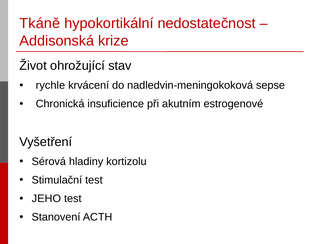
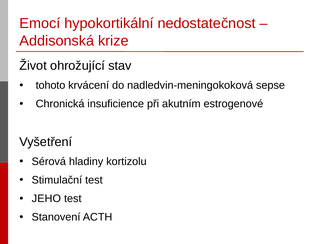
Tkáně: Tkáně -> Emocí
rychle: rychle -> tohoto
